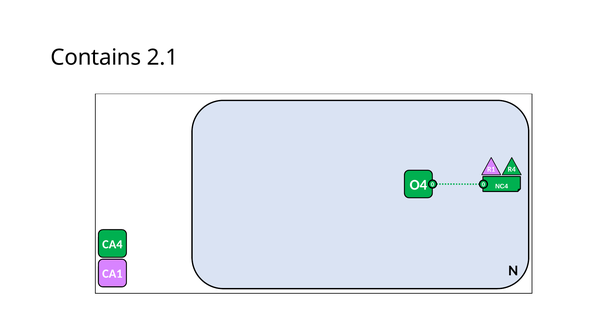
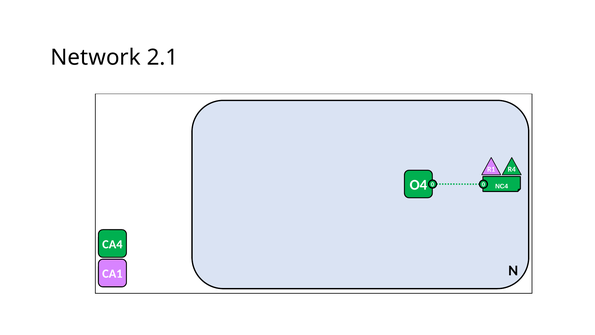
Contains: Contains -> Network
